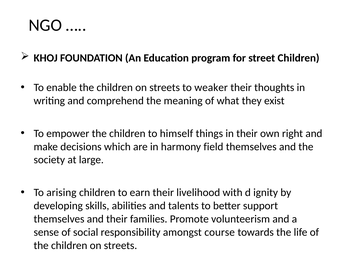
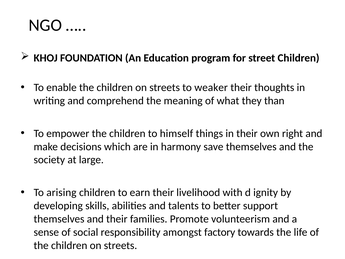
exist: exist -> than
field: field -> save
course: course -> factory
